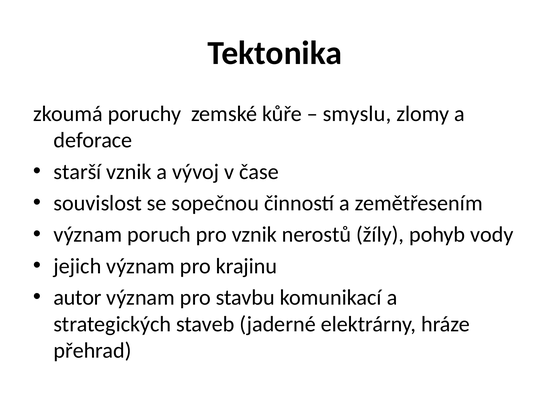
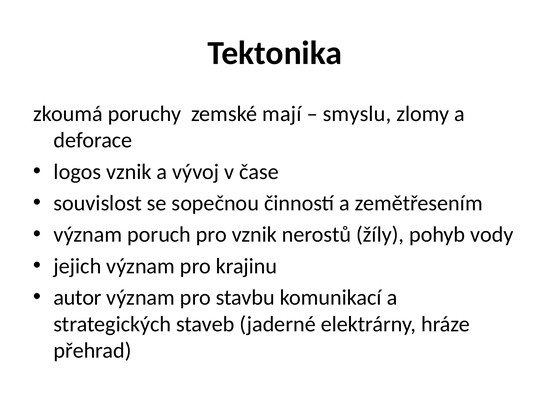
kůře: kůře -> mají
starší: starší -> logos
